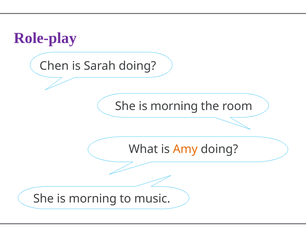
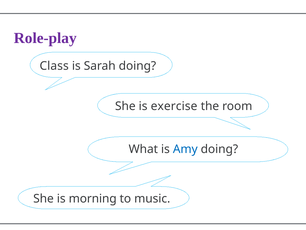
Chen: Chen -> Class
morning at (174, 106): morning -> exercise
Amy colour: orange -> blue
